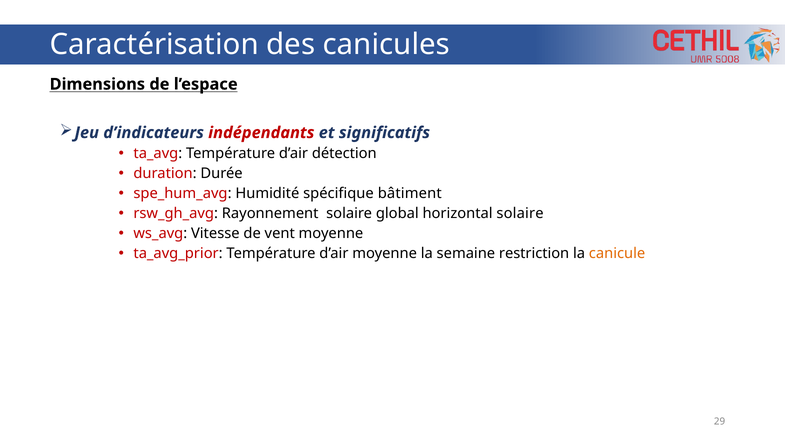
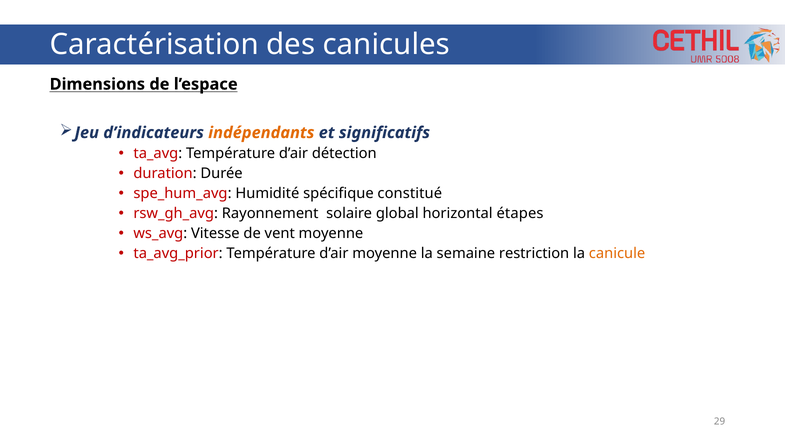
indépendants colour: red -> orange
bâtiment: bâtiment -> constitué
horizontal solaire: solaire -> étapes
